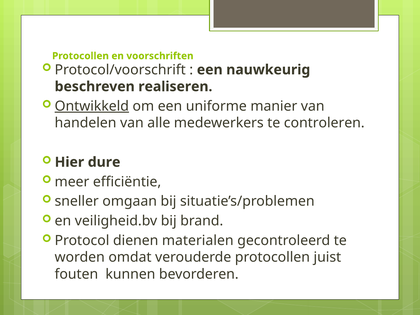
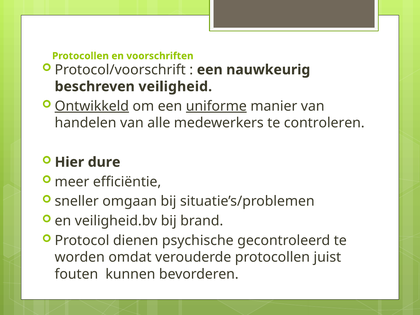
realiseren: realiseren -> veiligheid
uniforme underline: none -> present
materialen: materialen -> psychische
